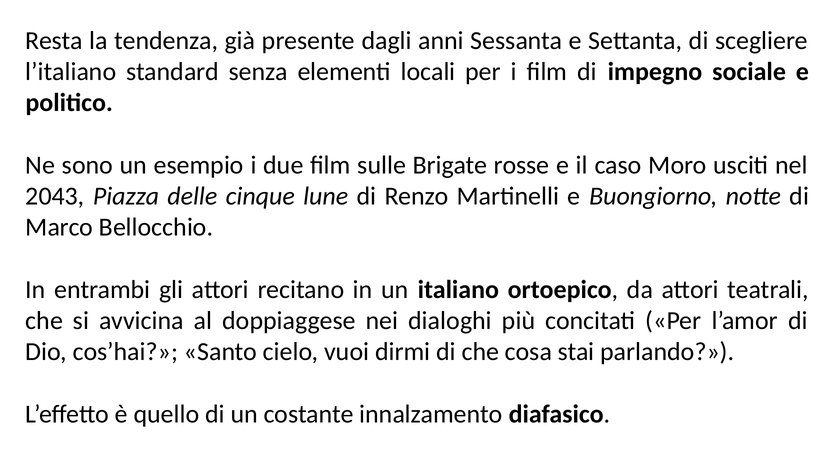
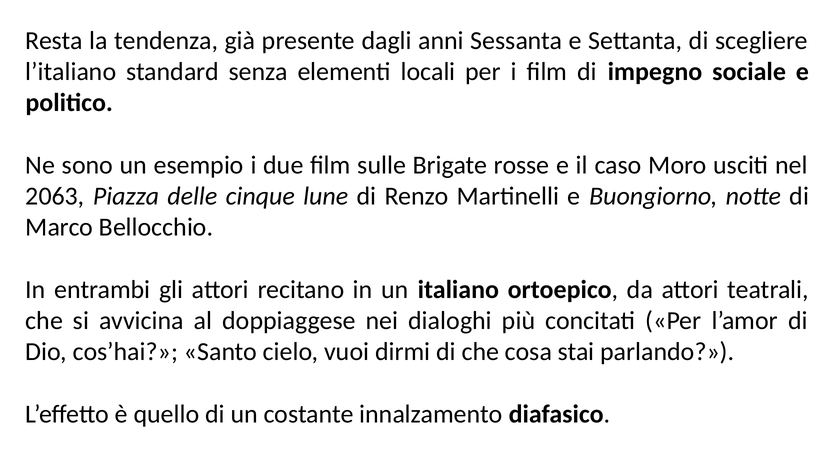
2043: 2043 -> 2063
